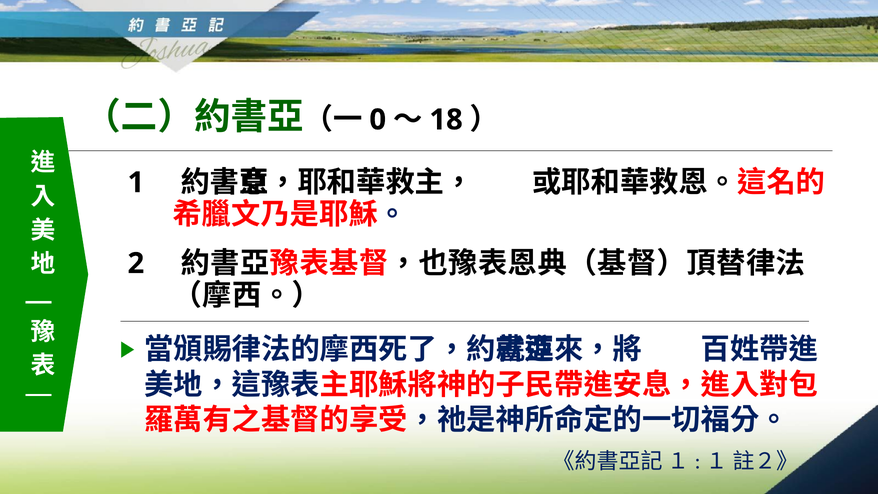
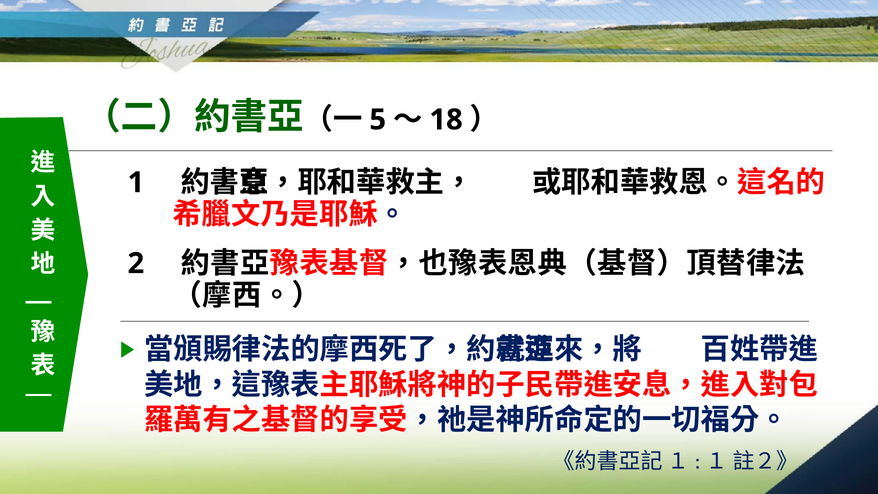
0: 0 -> 5
